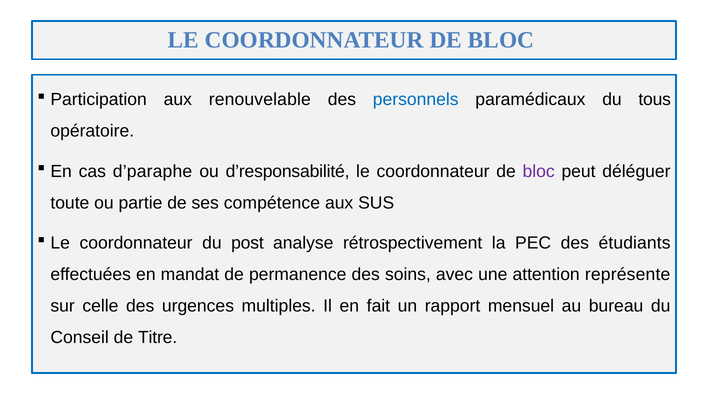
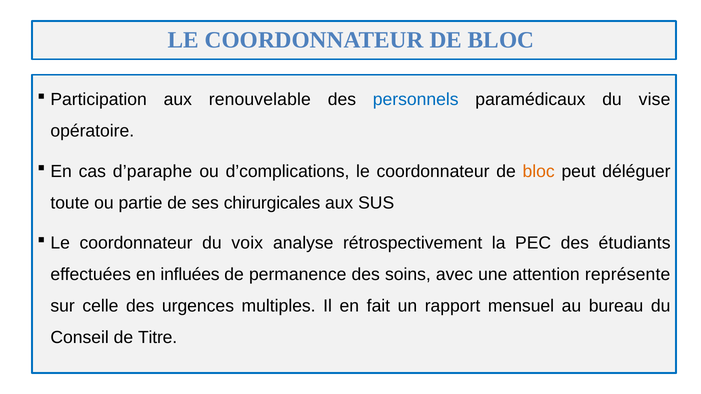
tous: tous -> vise
d’responsabilité: d’responsabilité -> d’complications
bloc at (539, 171) colour: purple -> orange
compétence: compétence -> chirurgicales
post: post -> voix
mandat: mandat -> influées
